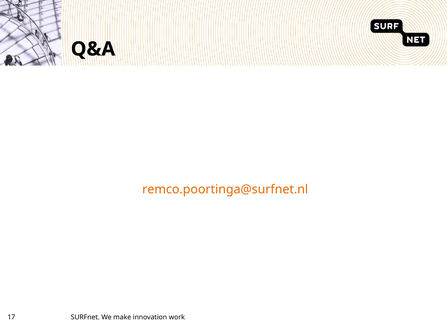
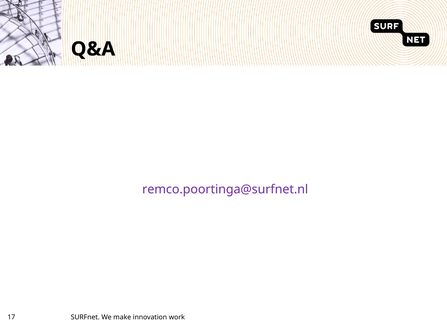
remco.poortinga@surfnet.nl colour: orange -> purple
